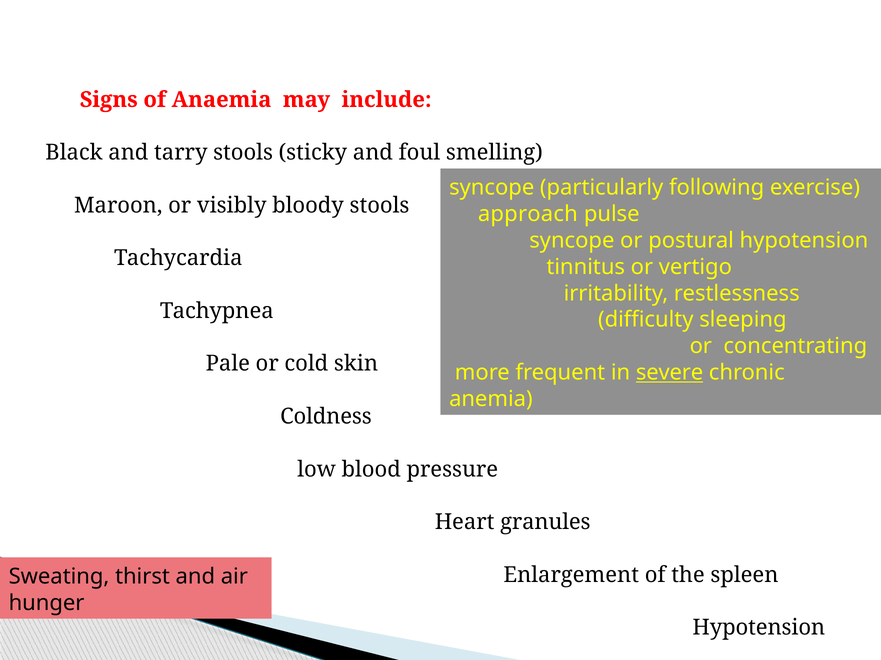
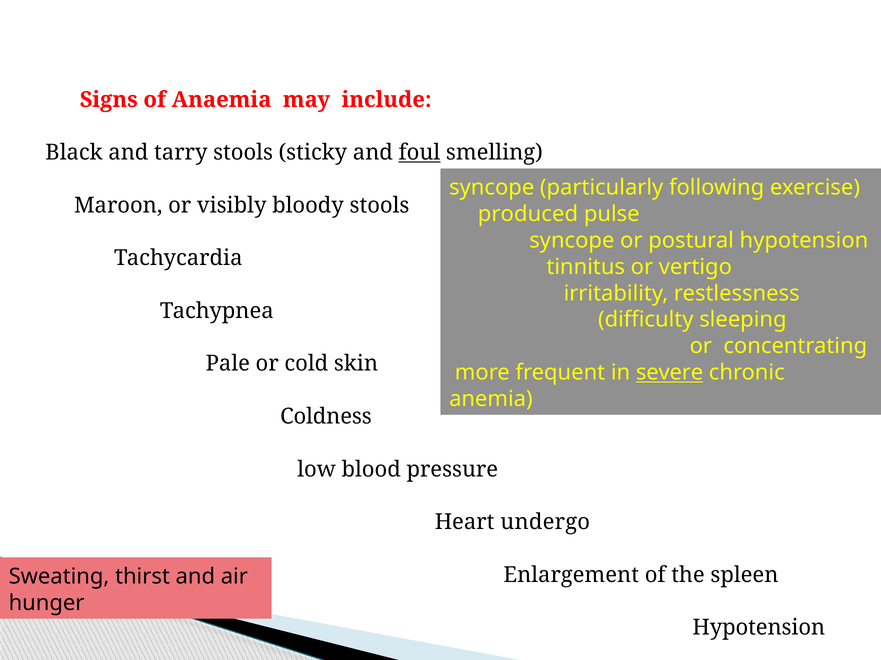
foul underline: none -> present
approach: approach -> produced
granules: granules -> undergo
